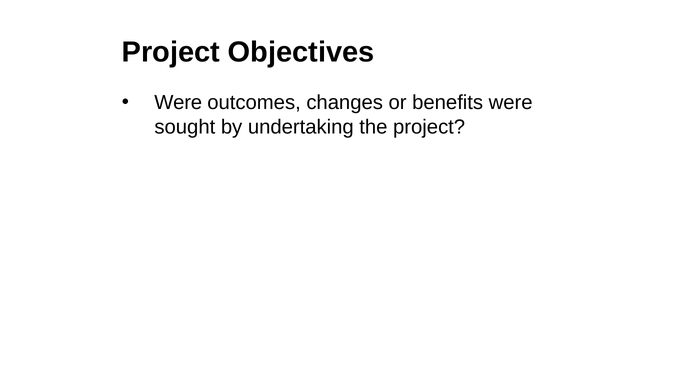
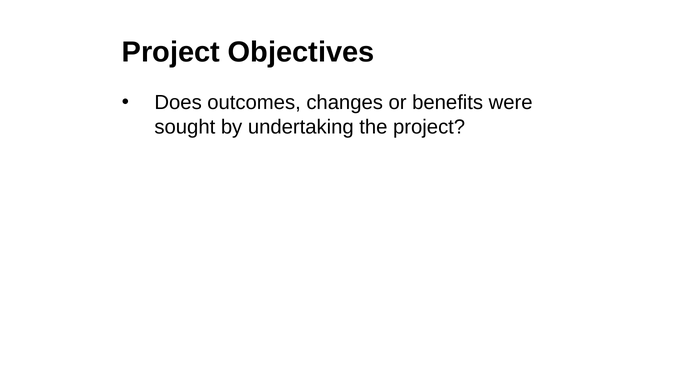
Were at (178, 103): Were -> Does
